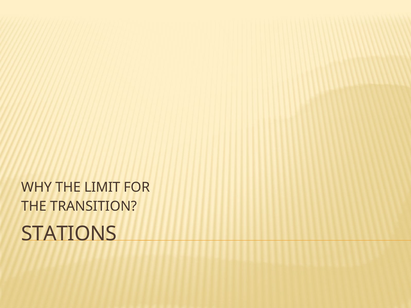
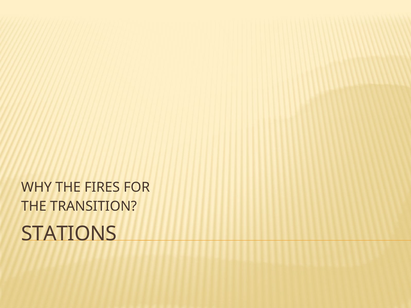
LIMIT: LIMIT -> FIRES
